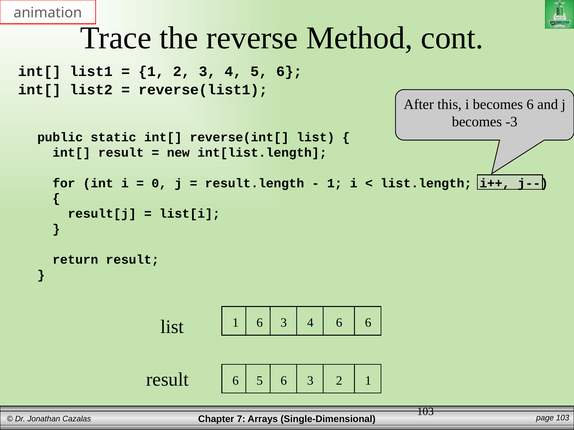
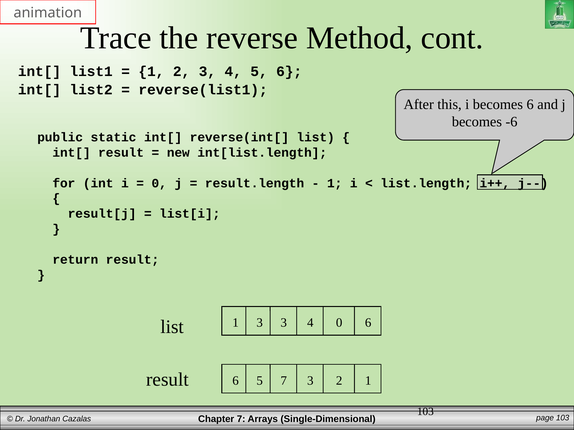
-3: -3 -> -6
1 6: 6 -> 3
4 6: 6 -> 0
6 5 6: 6 -> 7
